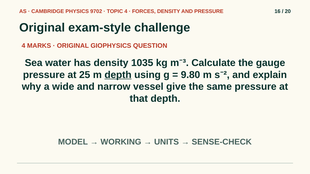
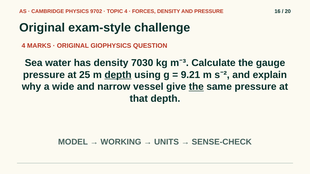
1035: 1035 -> 7030
9.80: 9.80 -> 9.21
the at (196, 87) underline: none -> present
